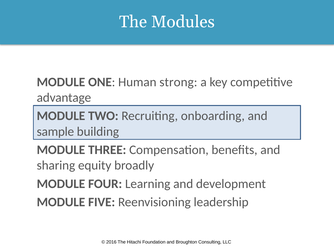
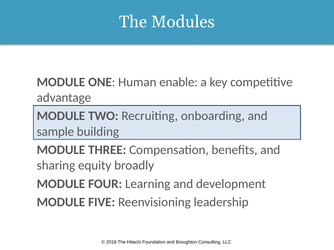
strong: strong -> enable
